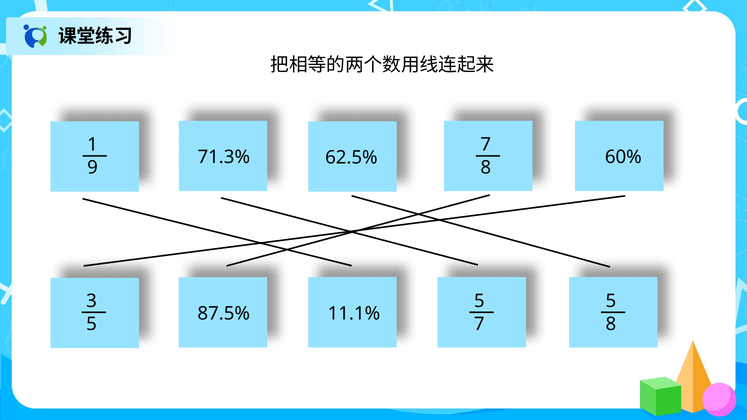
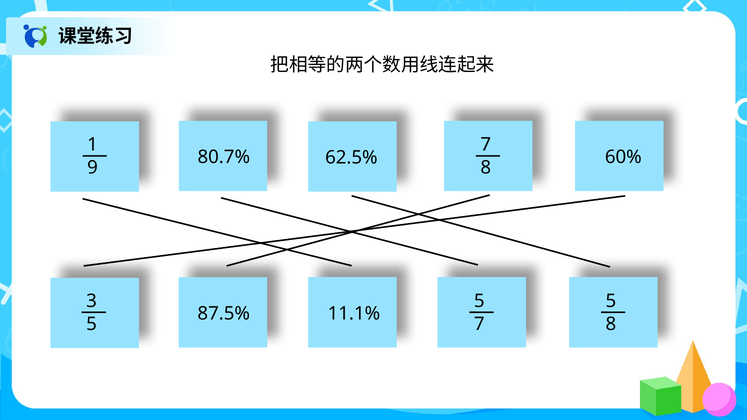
71.3%: 71.3% -> 80.7%
